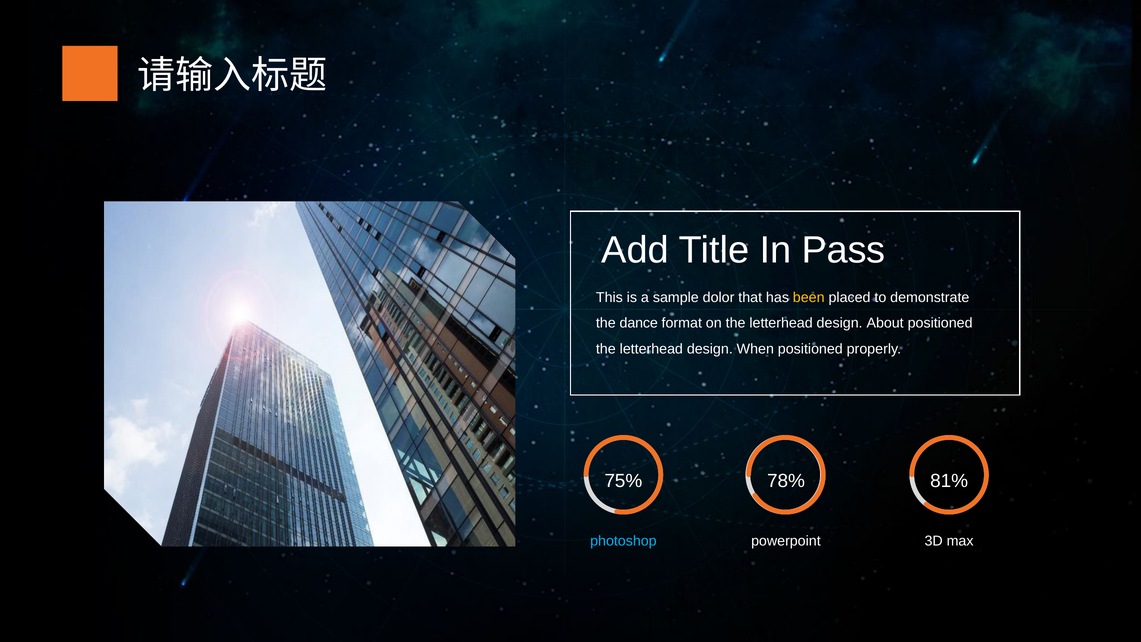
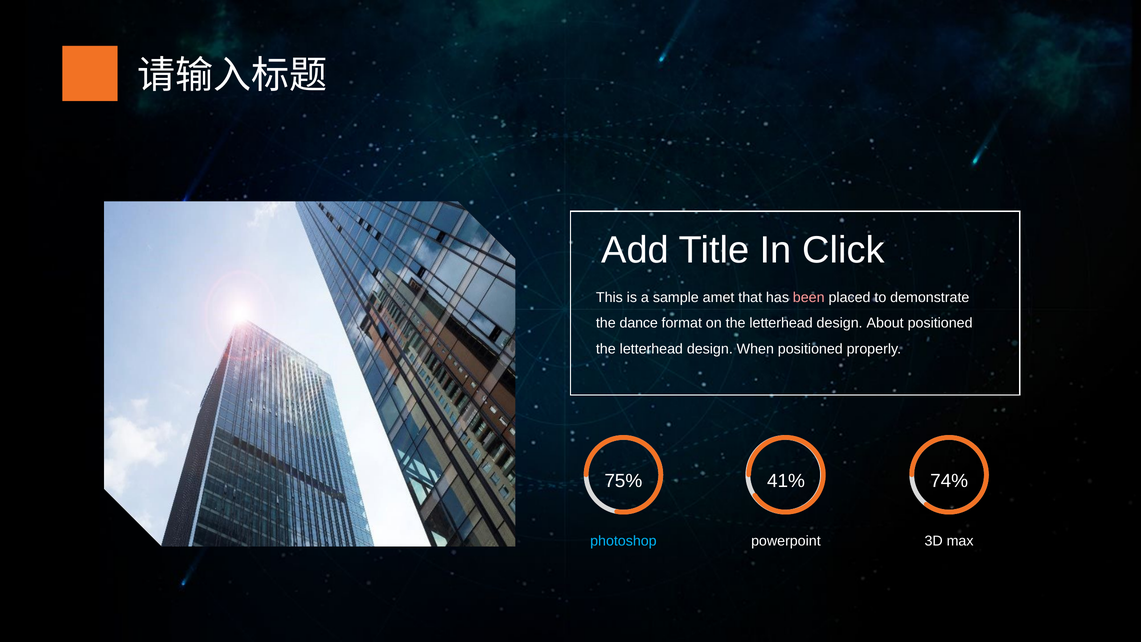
Pass: Pass -> Click
dolor: dolor -> amet
been colour: yellow -> pink
78%: 78% -> 41%
81%: 81% -> 74%
